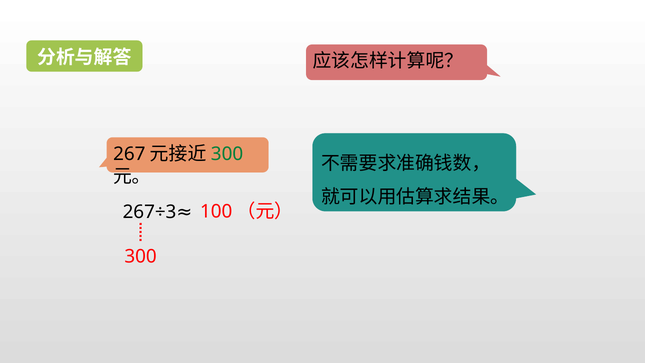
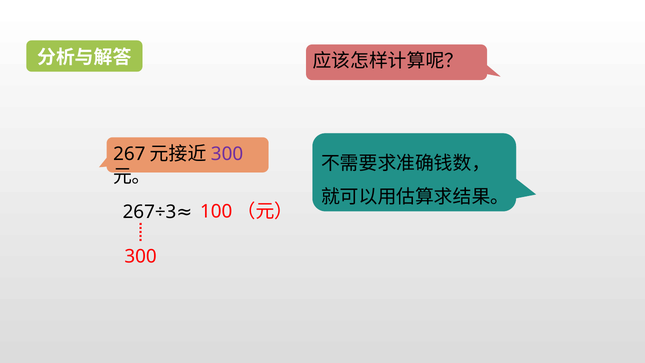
300 at (227, 154) colour: green -> purple
